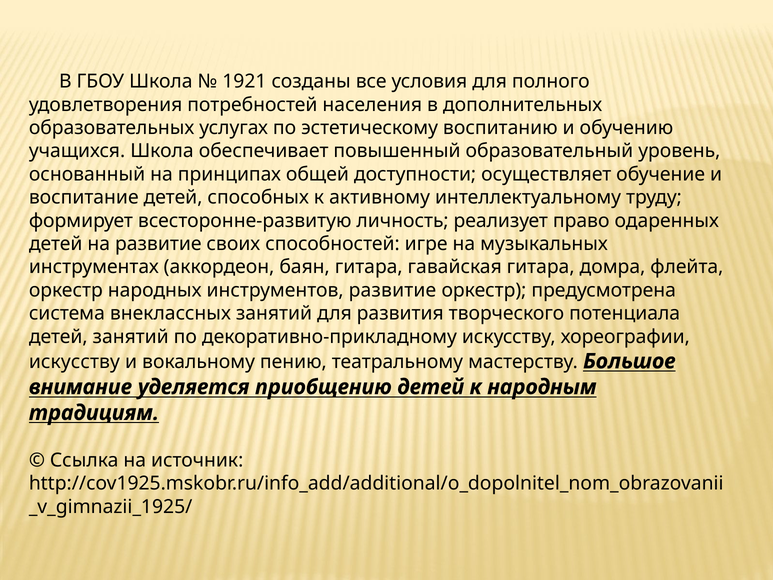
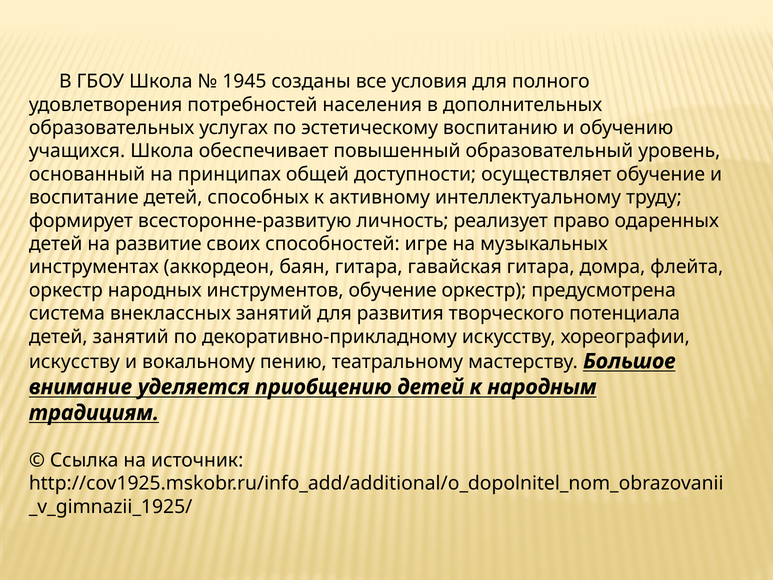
1921: 1921 -> 1945
инструментов развитие: развитие -> обучение
